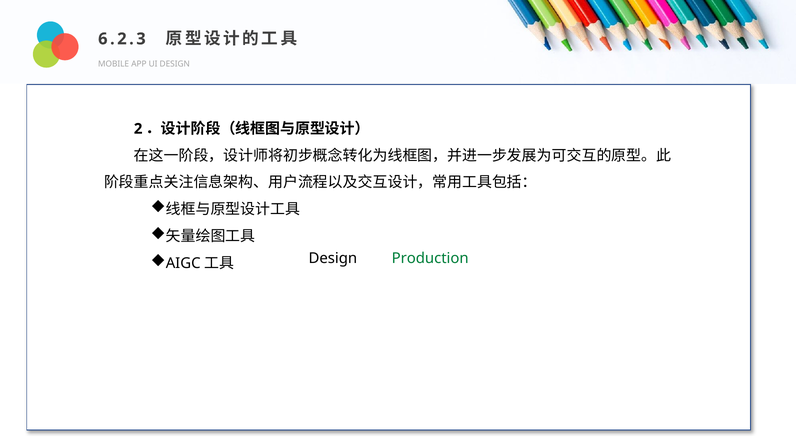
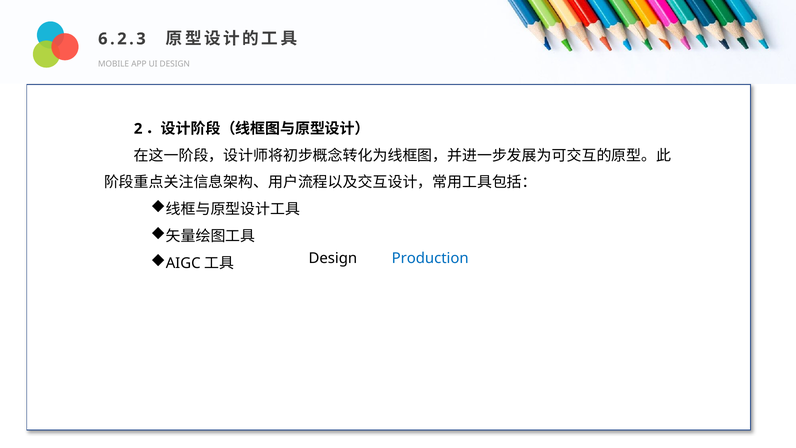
Production colour: green -> blue
